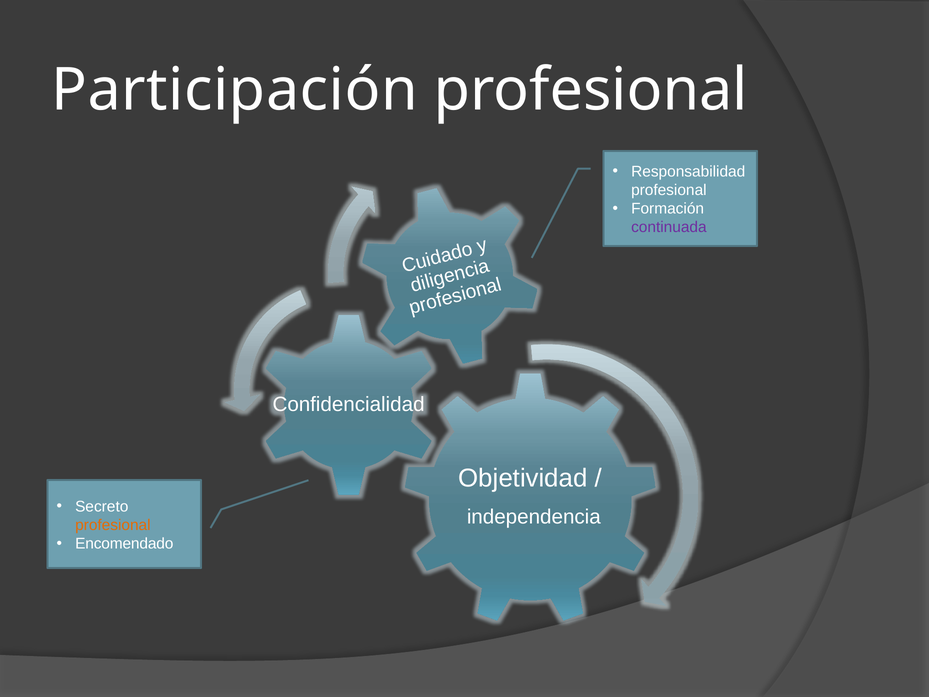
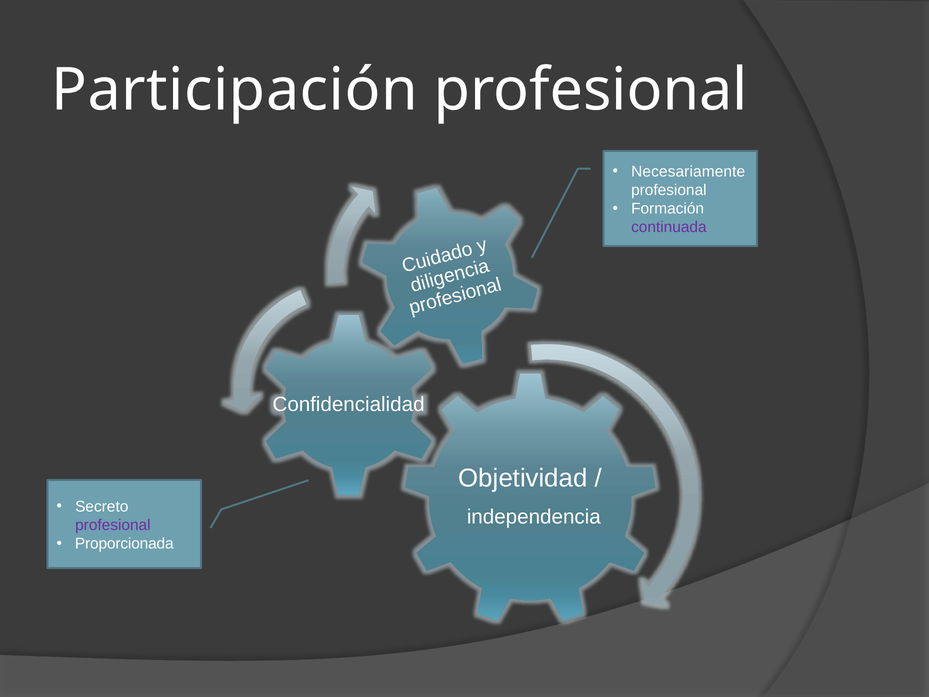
Responsabilidad: Responsabilidad -> Necesariamente
profesional at (113, 525) colour: orange -> purple
Encomendado: Encomendado -> Proporcionada
